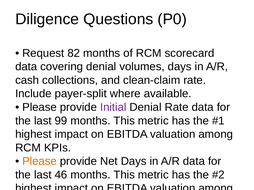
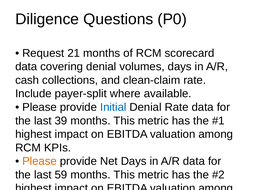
82: 82 -> 21
Initial colour: purple -> blue
99: 99 -> 39
46: 46 -> 59
